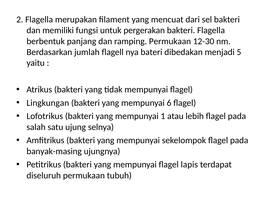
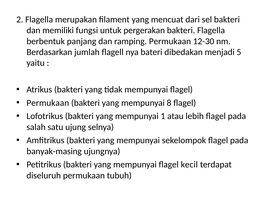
Lingkungan at (48, 103): Lingkungan -> Permukaan
6: 6 -> 8
lapis: lapis -> kecil
